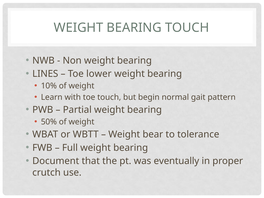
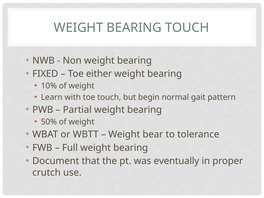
LINES: LINES -> FIXED
lower: lower -> either
